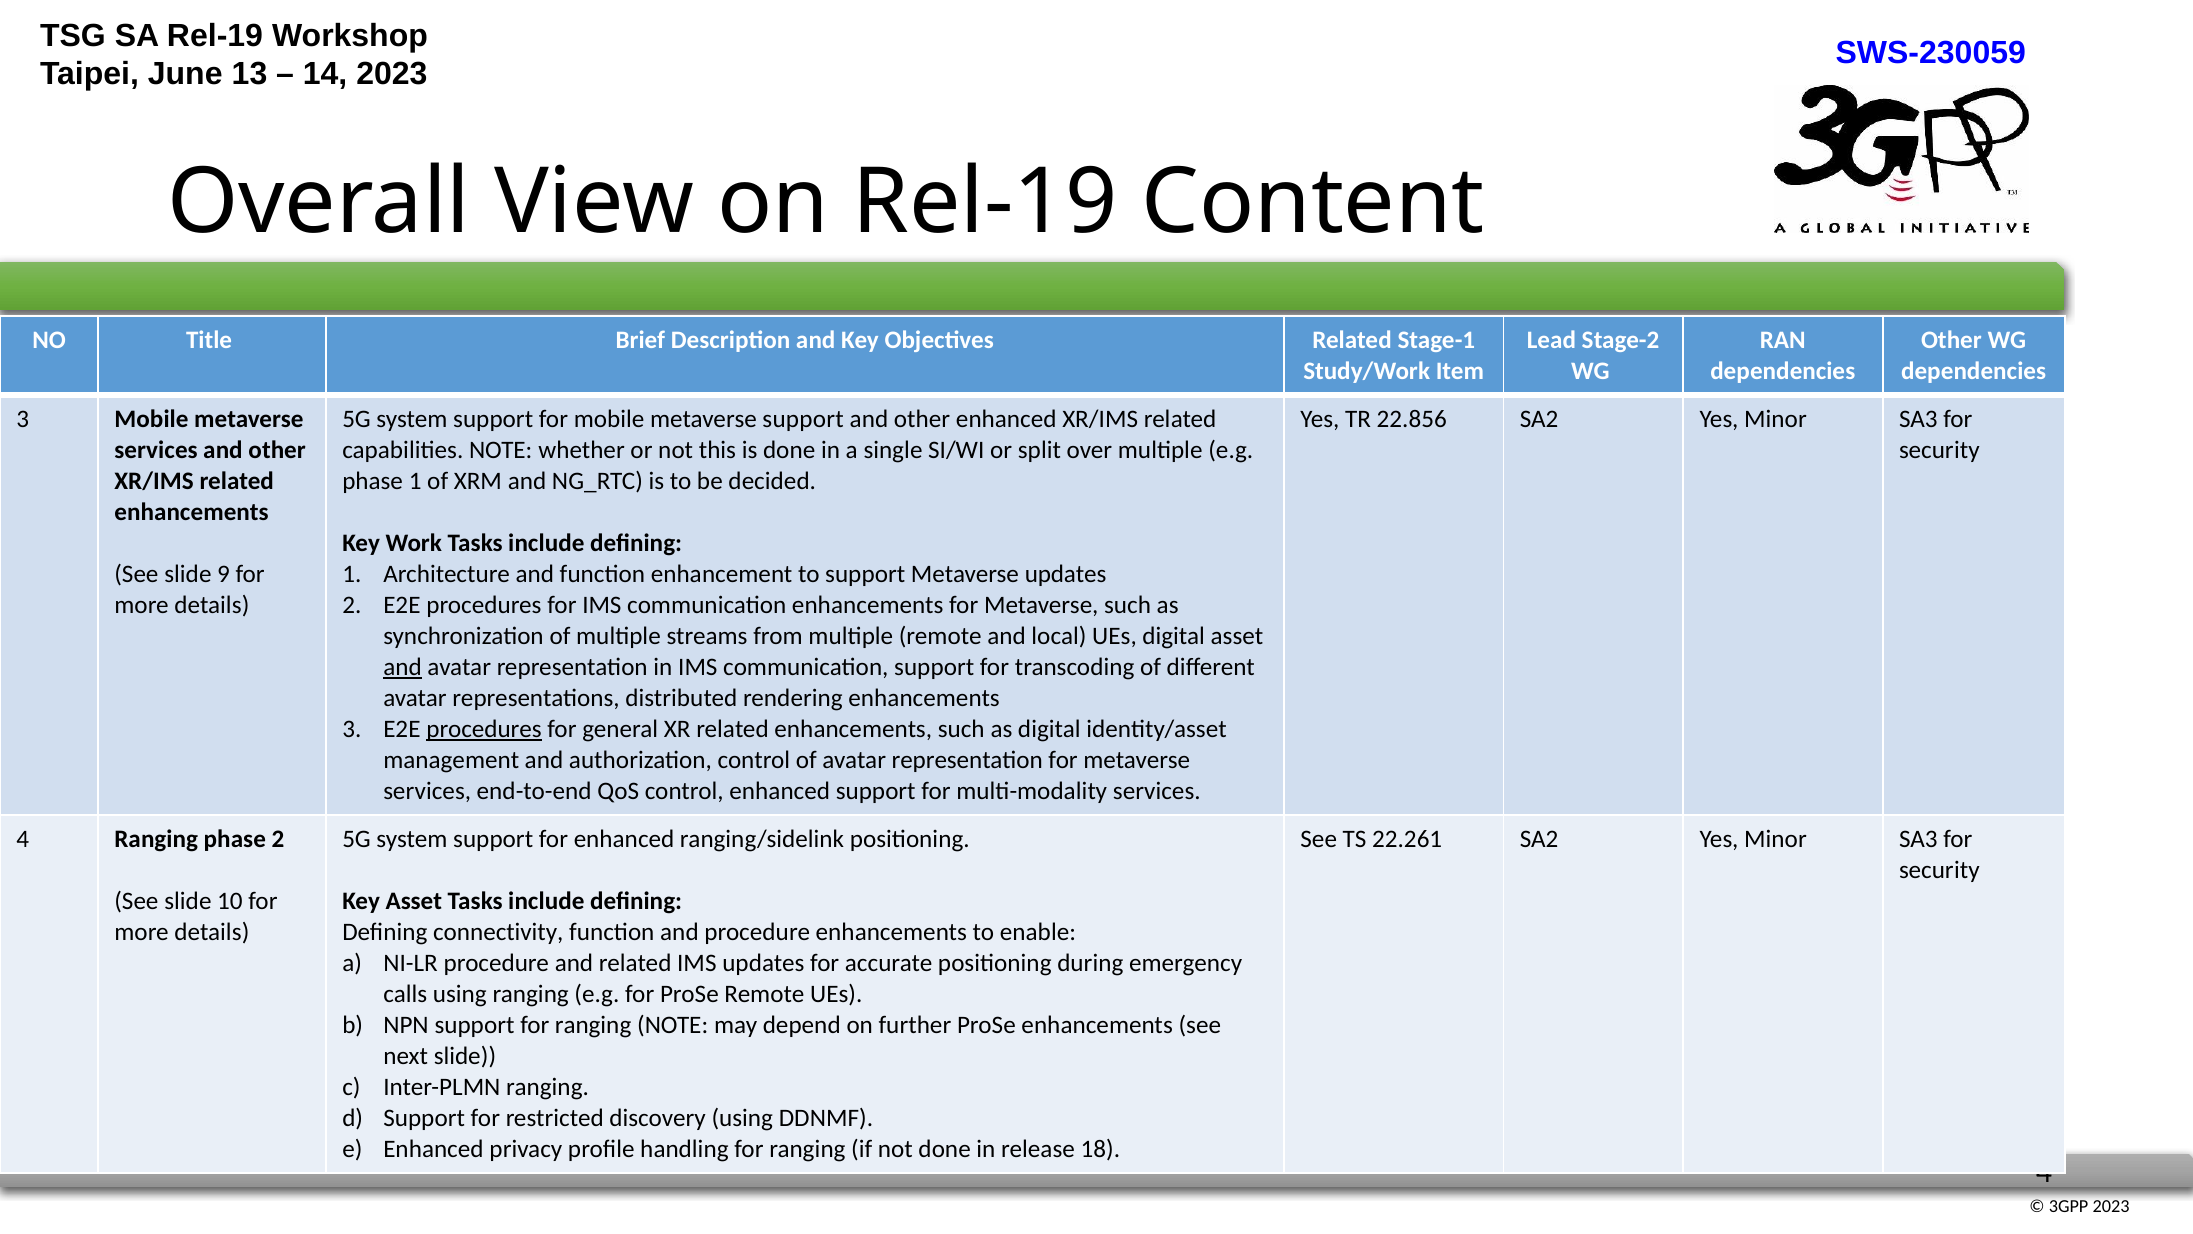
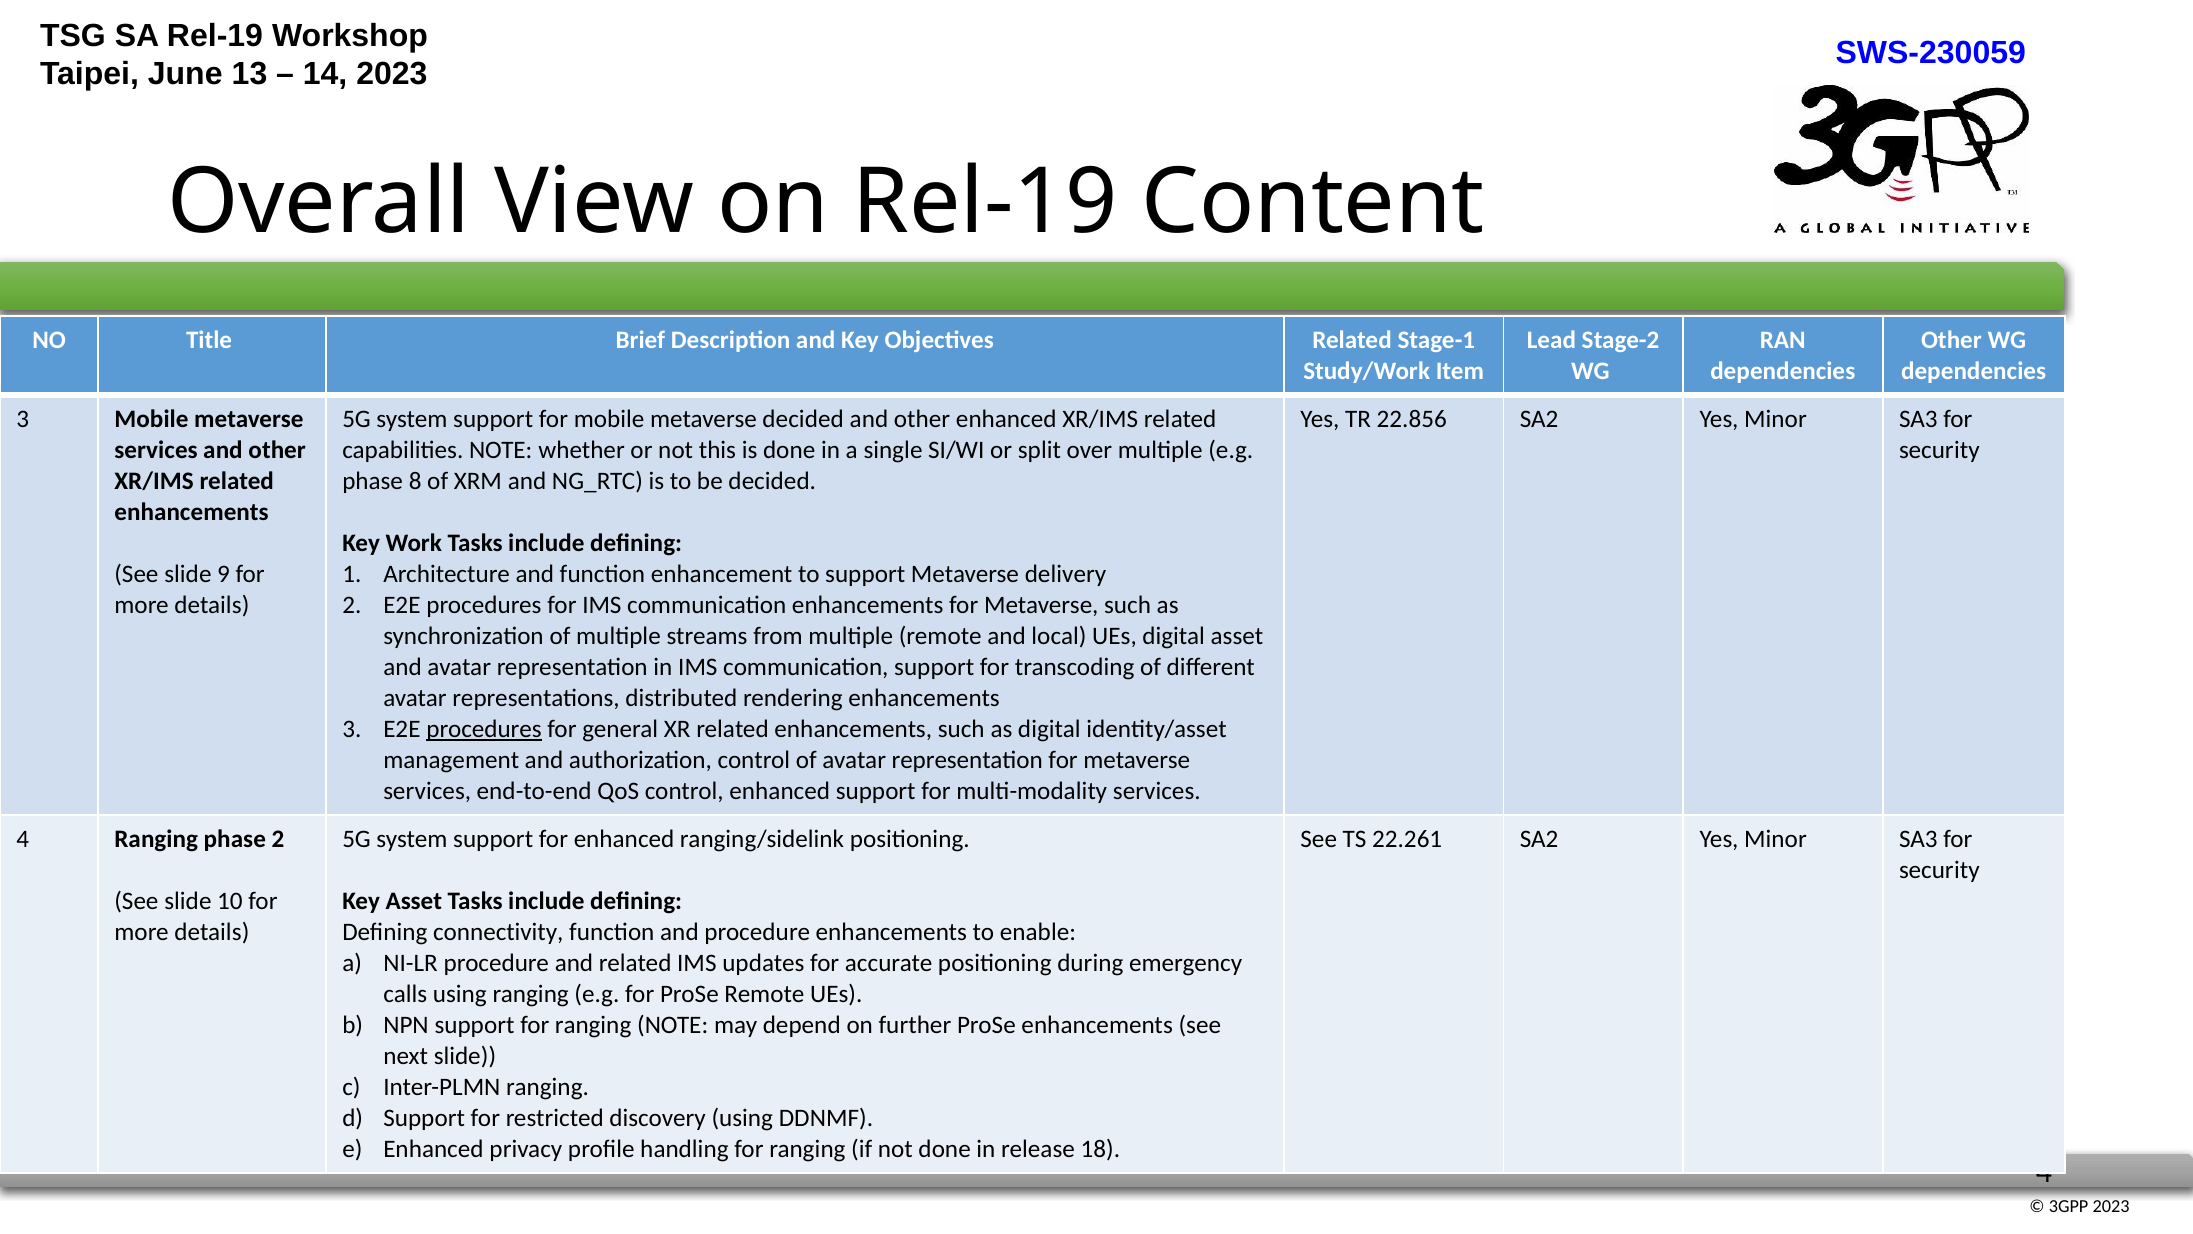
metaverse support: support -> decided
phase 1: 1 -> 8
Metaverse updates: updates -> delivery
and at (403, 667) underline: present -> none
